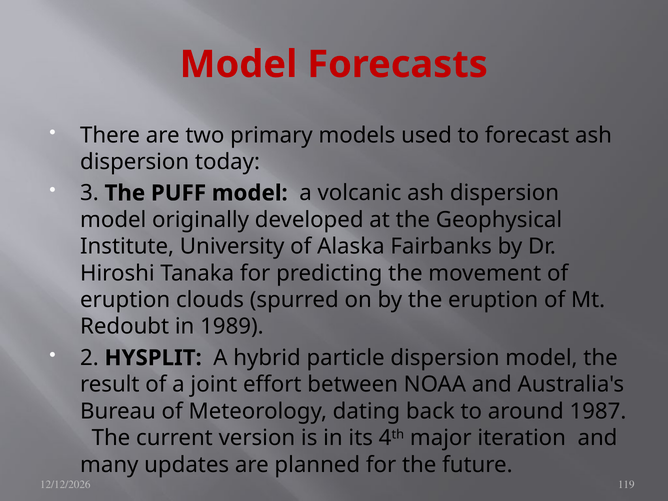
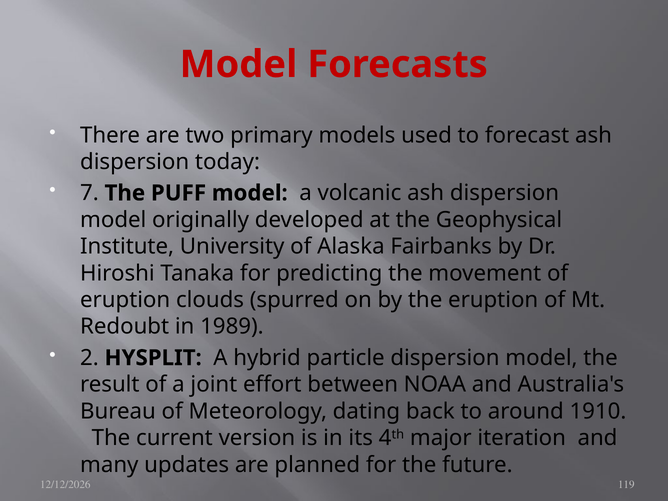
3: 3 -> 7
1987: 1987 -> 1910
